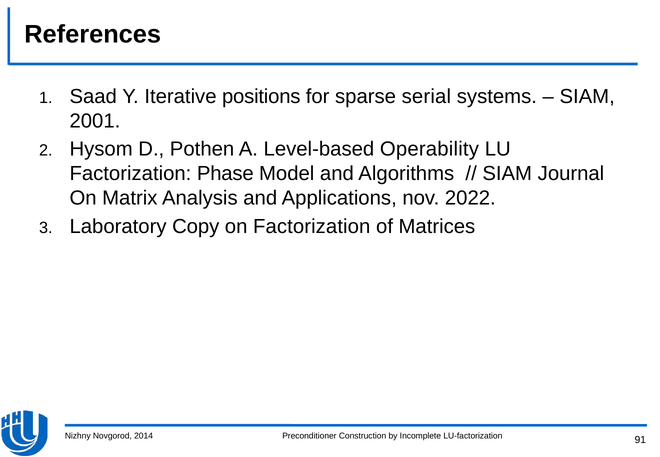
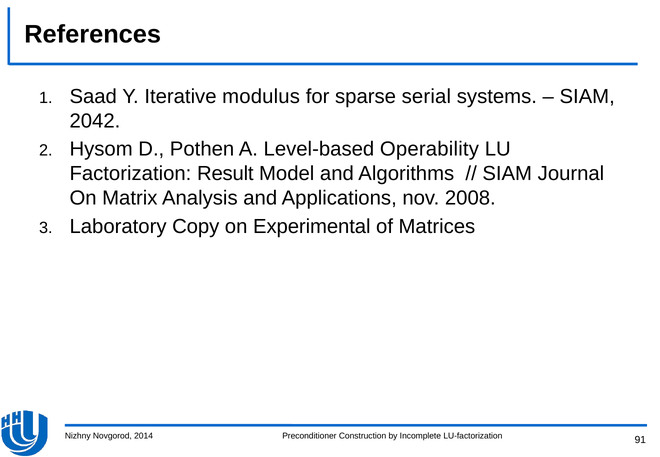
positions: positions -> modulus
2001: 2001 -> 2042
Phase: Phase -> Result
2022: 2022 -> 2008
on Factorization: Factorization -> Experimental
